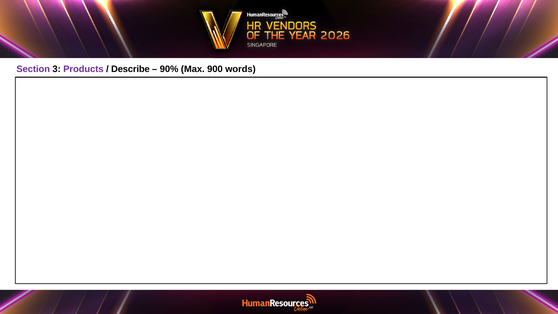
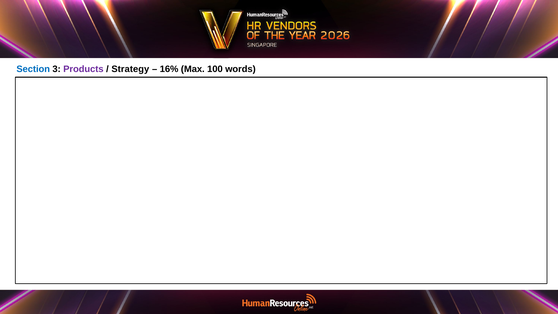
Section colour: purple -> blue
Describe: Describe -> Strategy
90%: 90% -> 16%
900: 900 -> 100
